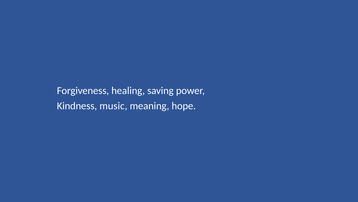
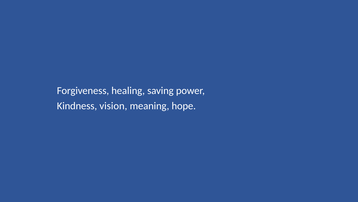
music: music -> vision
